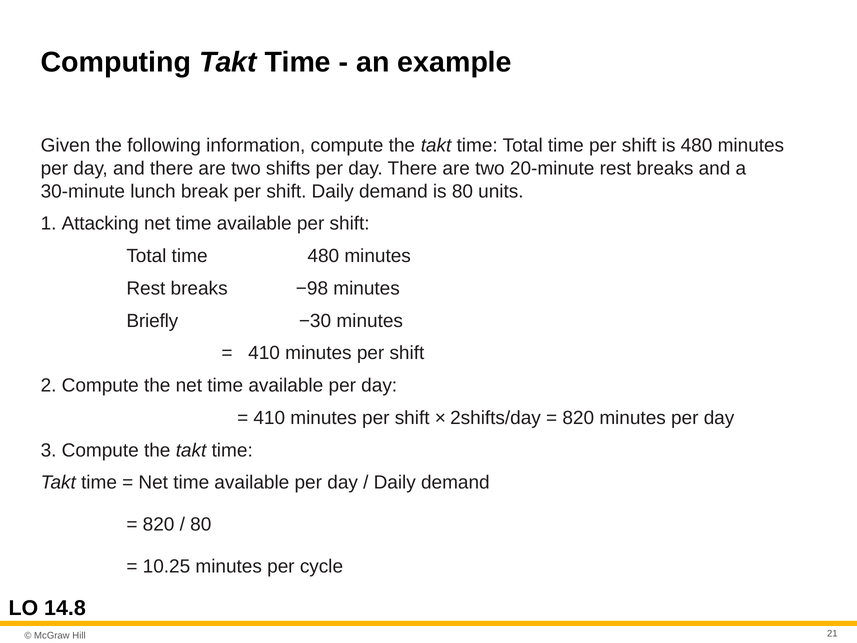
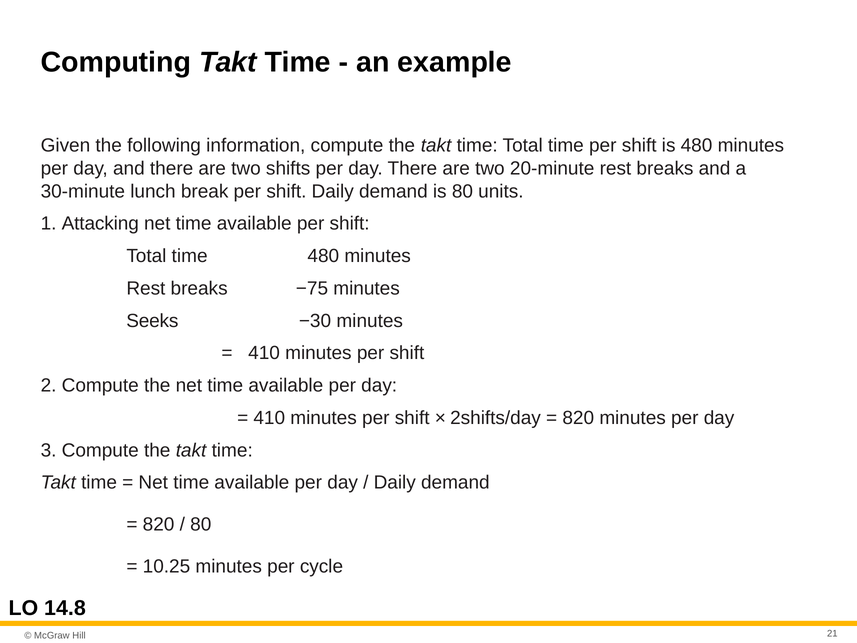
−98: −98 -> −75
Briefly: Briefly -> Seeks
